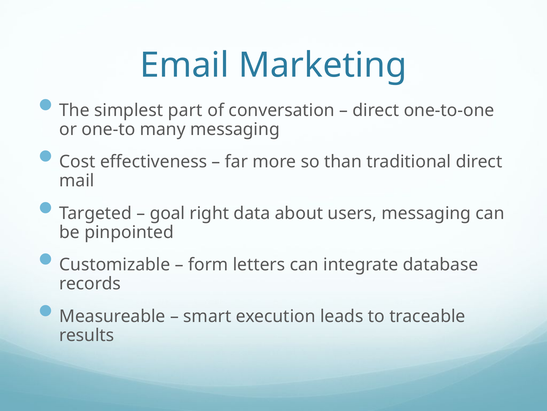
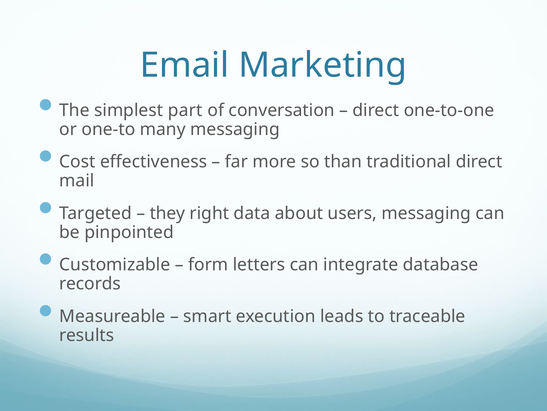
goal: goal -> they
